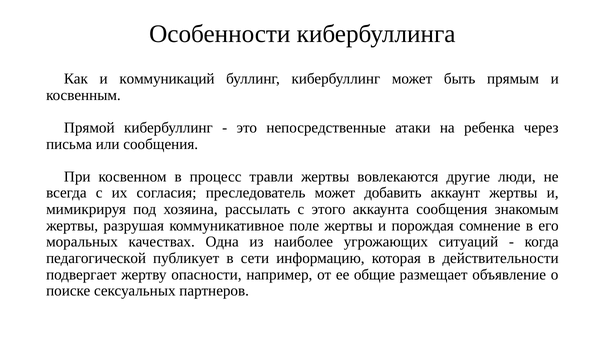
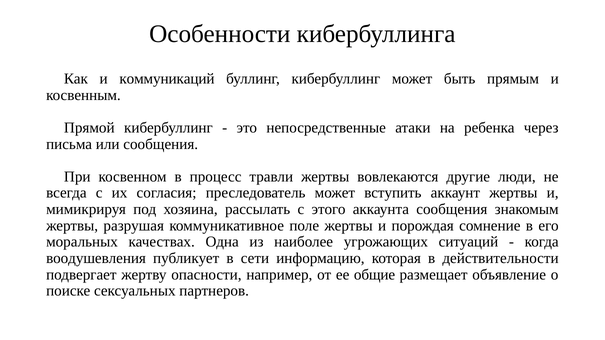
добавить: добавить -> вступить
педагогической: педагогической -> воодушевления
